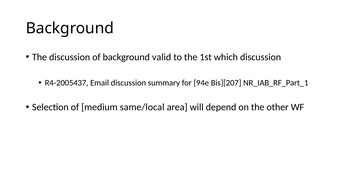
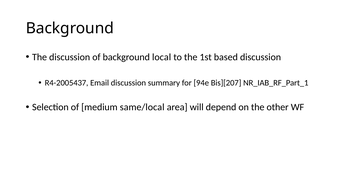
valid: valid -> local
which: which -> based
